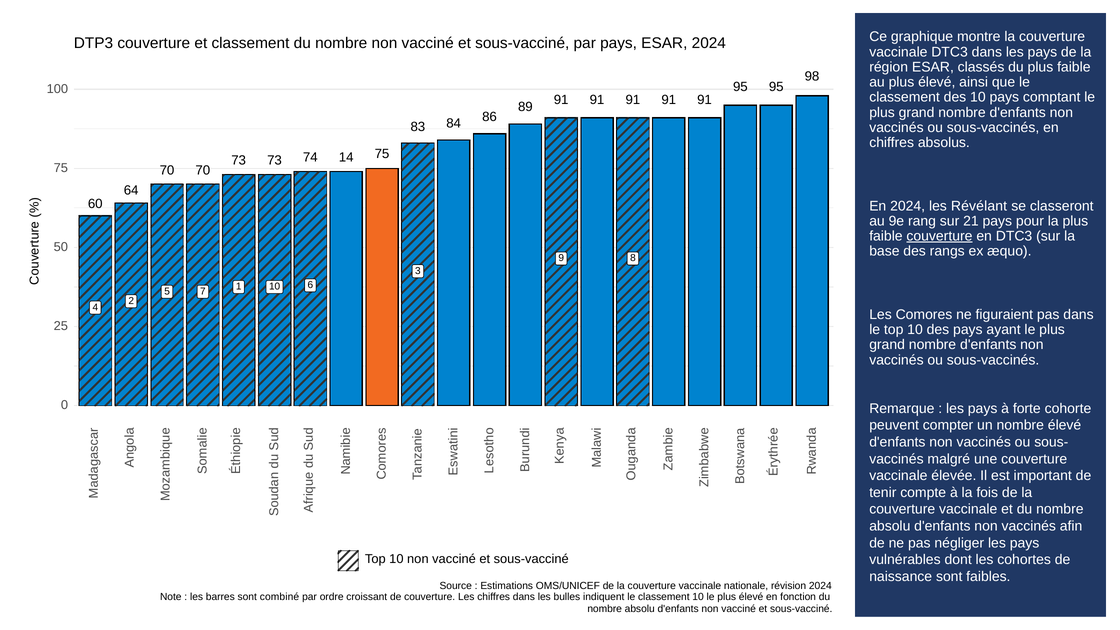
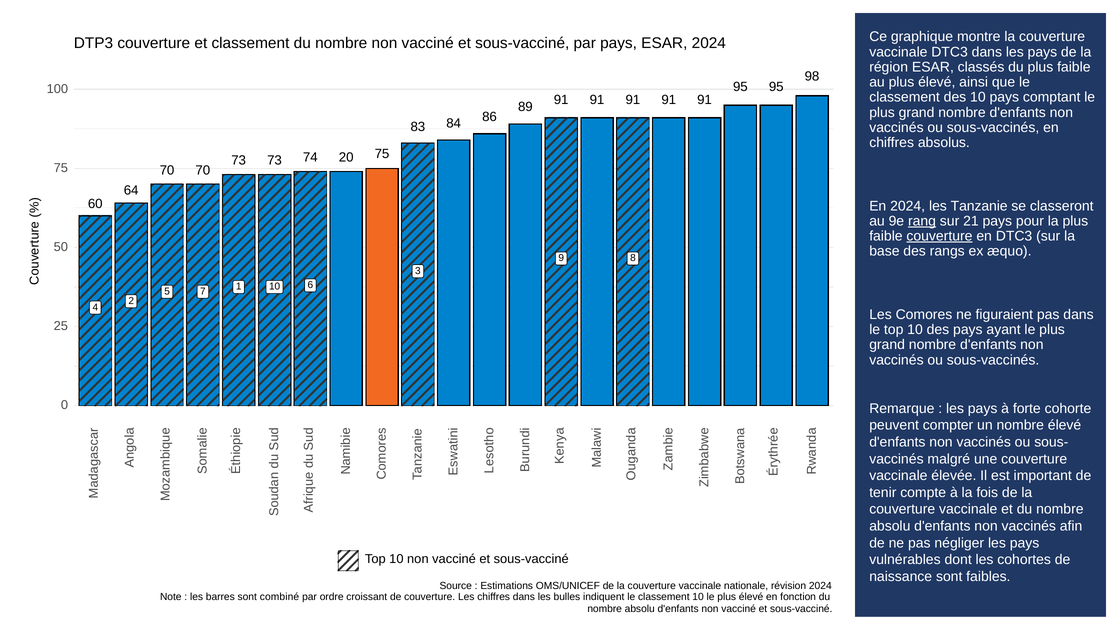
14: 14 -> 20
Révélant: Révélant -> Tanzanie
rang underline: none -> present
